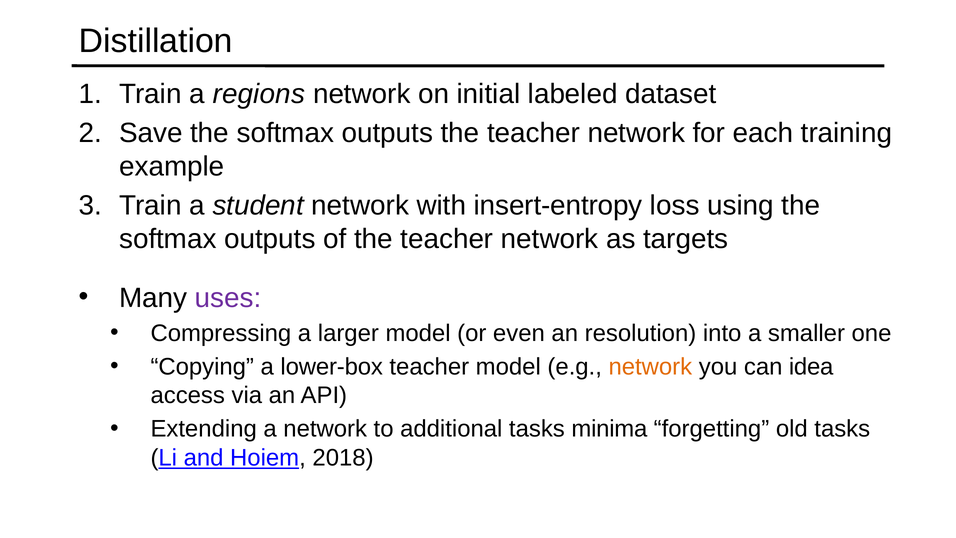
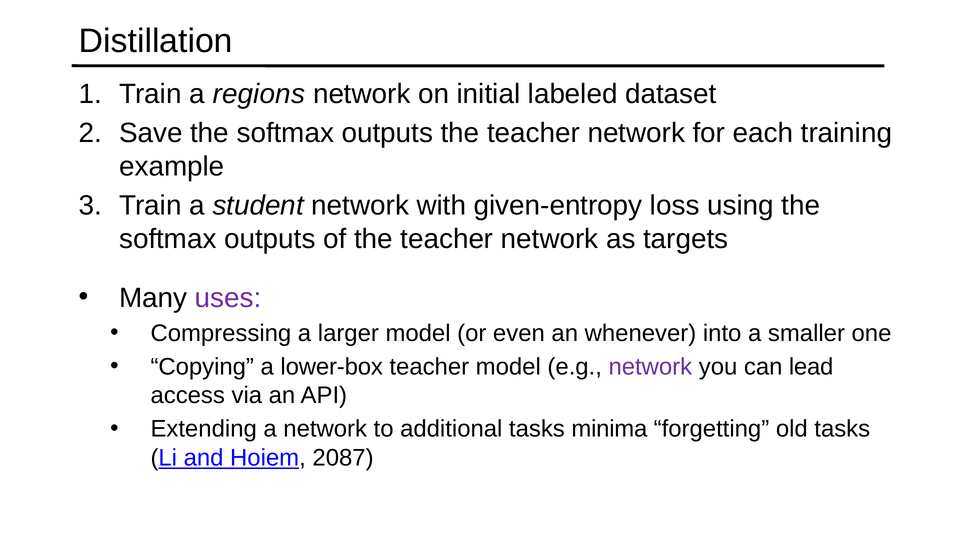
insert-entropy: insert-entropy -> given-entropy
resolution: resolution -> whenever
network at (650, 367) colour: orange -> purple
idea: idea -> lead
2018: 2018 -> 2087
